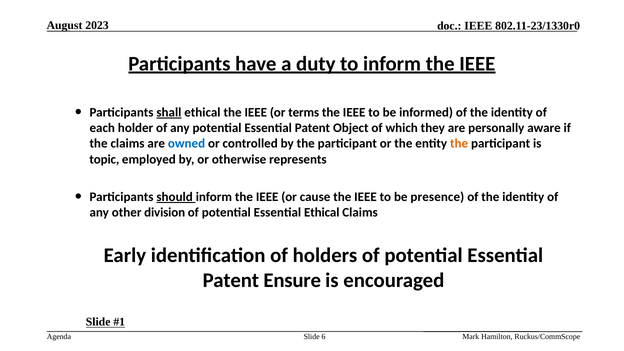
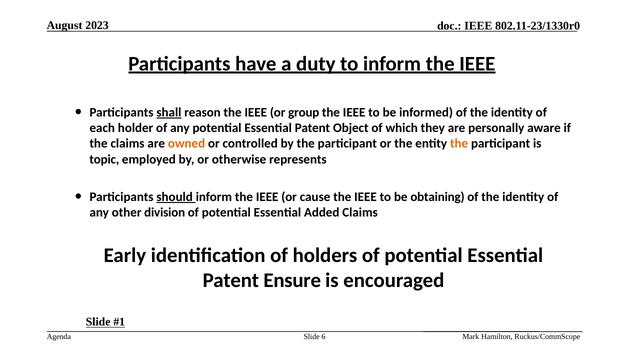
shall ethical: ethical -> reason
terms: terms -> group
owned colour: blue -> orange
presence: presence -> obtaining
Essential Ethical: Ethical -> Added
